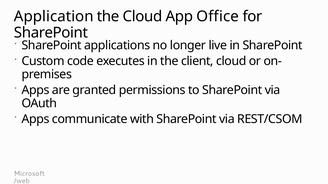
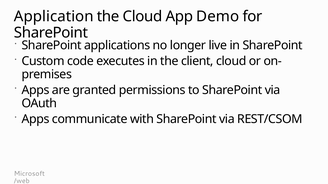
Office: Office -> Demo
